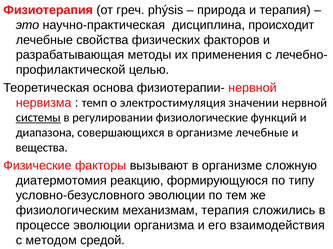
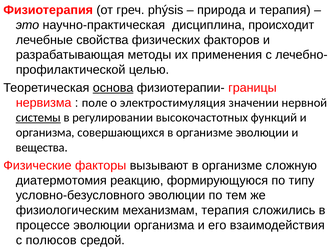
основа underline: none -> present
физиотерапии- нервной: нервной -> границы
темп: темп -> поле
физиологические: физиологические -> высокочастотных
диапазона at (45, 133): диапазона -> организма
организме лечебные: лечебные -> эволюции
методом: методом -> полюсов
